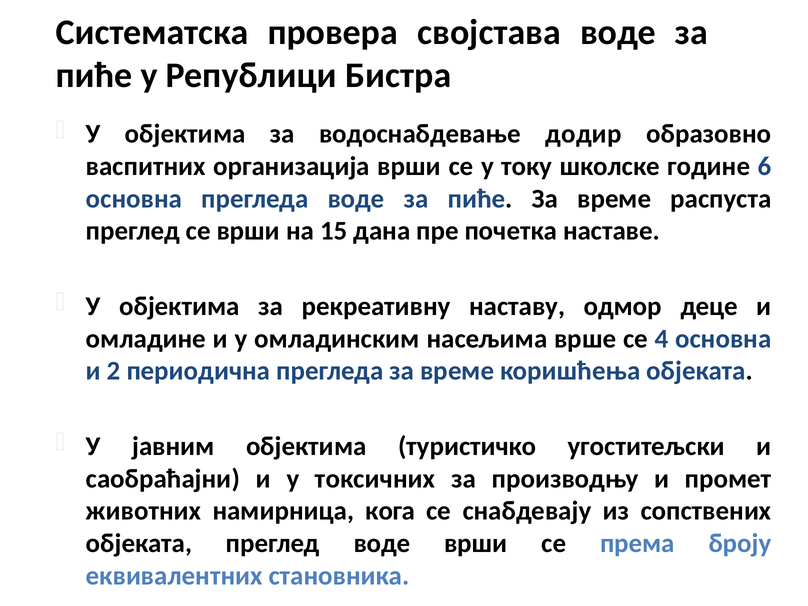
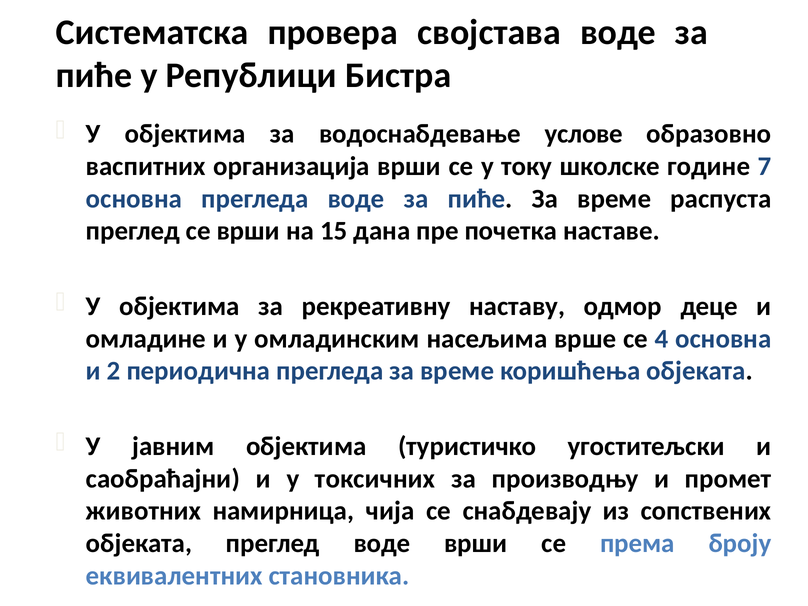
додир: додир -> услове
6: 6 -> 7
кога: кога -> чија
